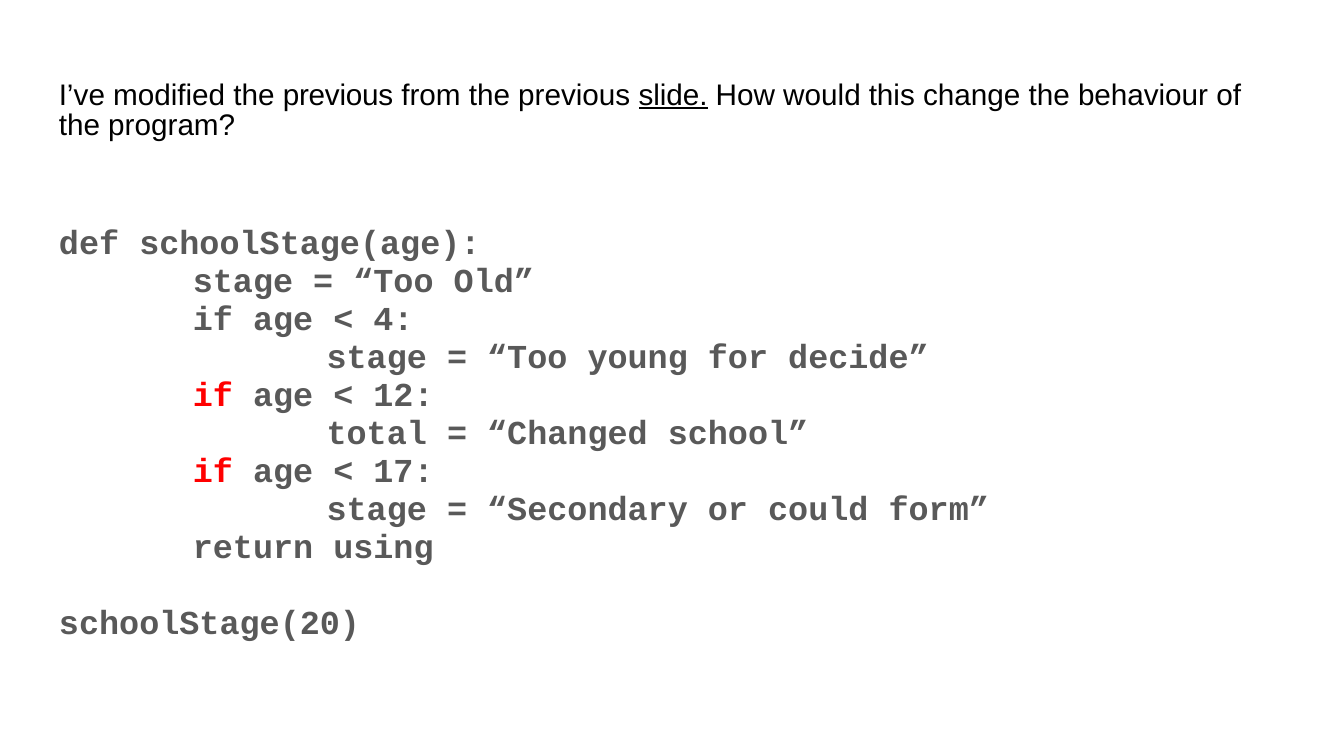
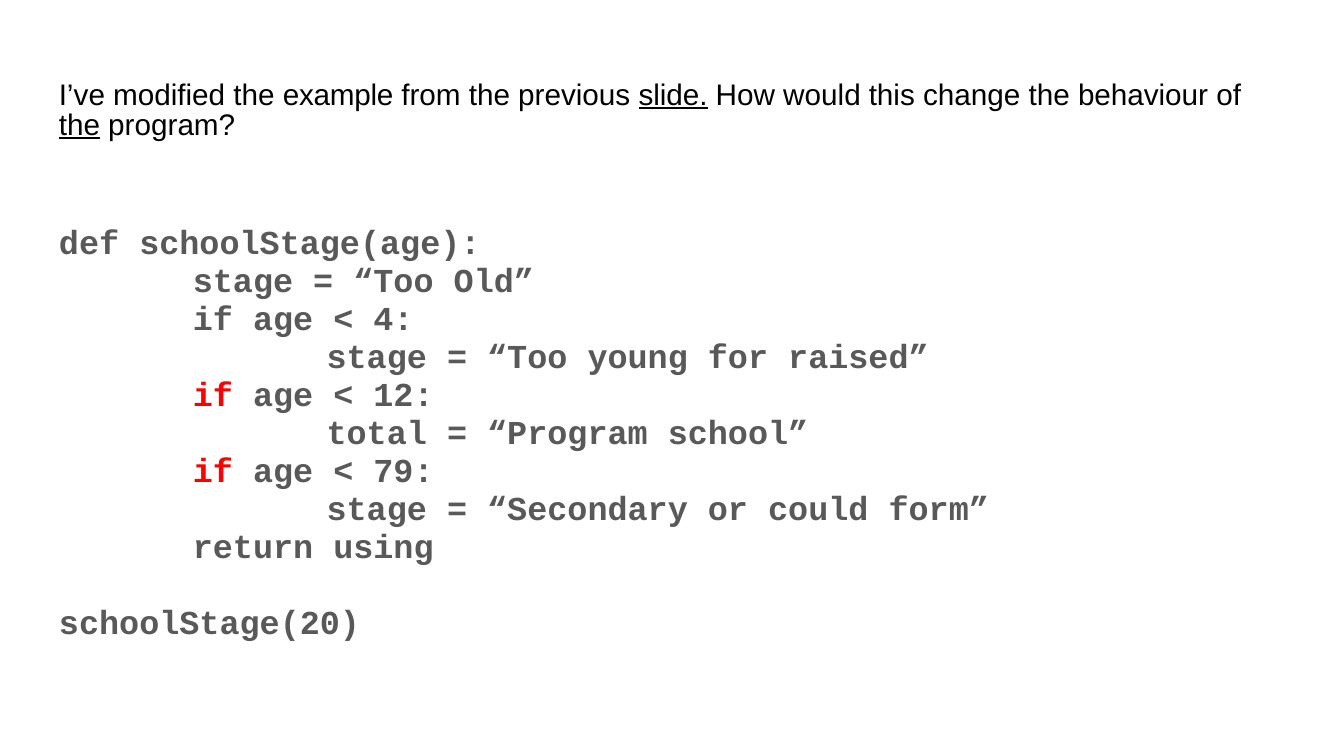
modified the previous: previous -> example
the at (80, 125) underline: none -> present
decide: decide -> raised
Changed at (567, 433): Changed -> Program
17: 17 -> 79
